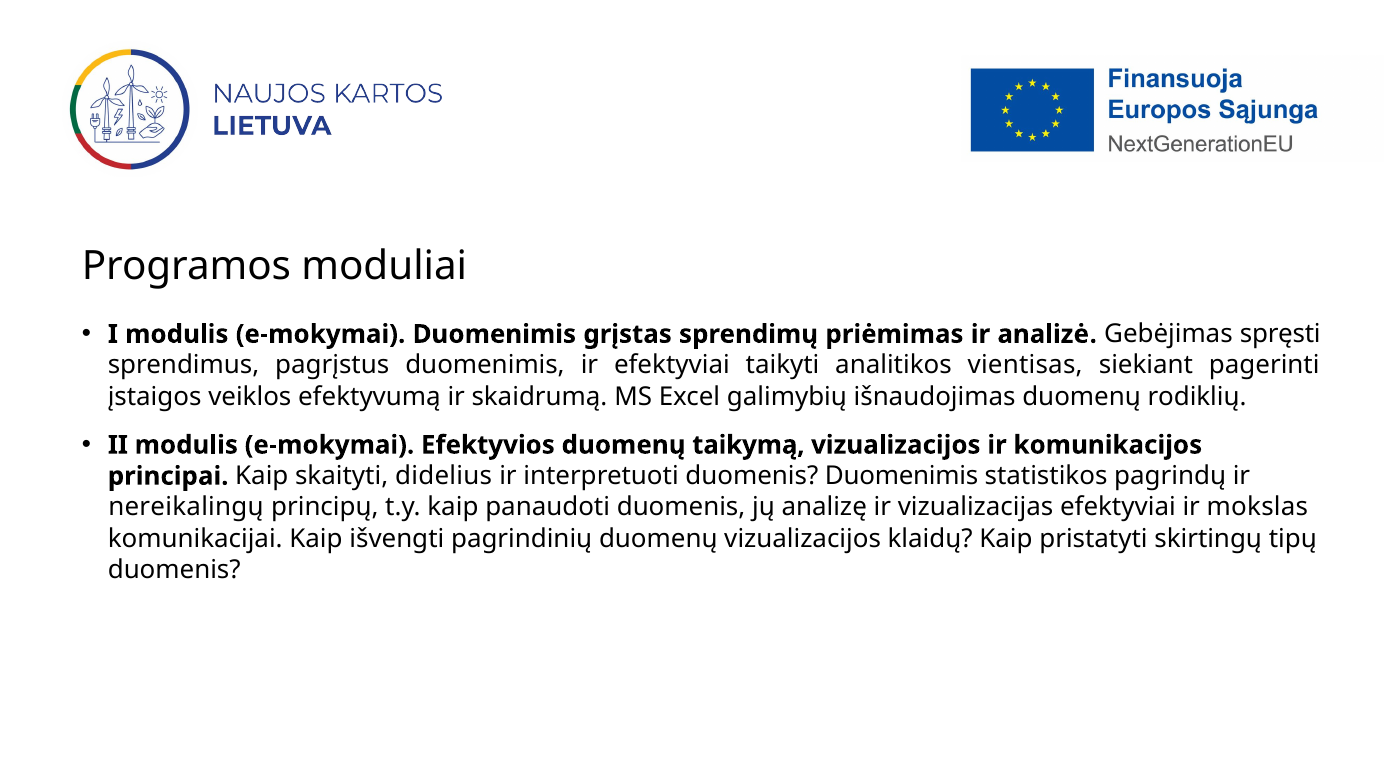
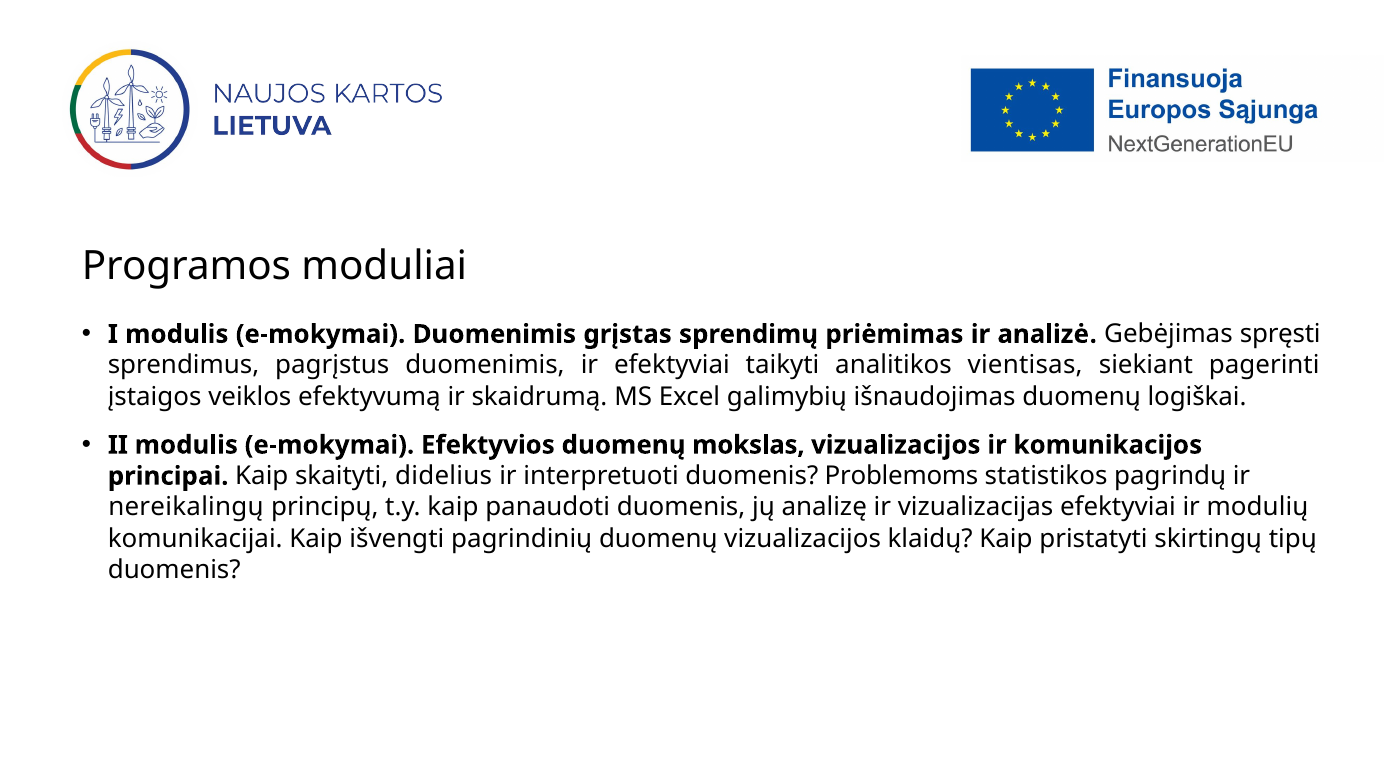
rodiklių: rodiklių -> logiškai
taikymą: taikymą -> mokslas
duomenis Duomenimis: Duomenimis -> Problemoms
mokslas: mokslas -> modulių
